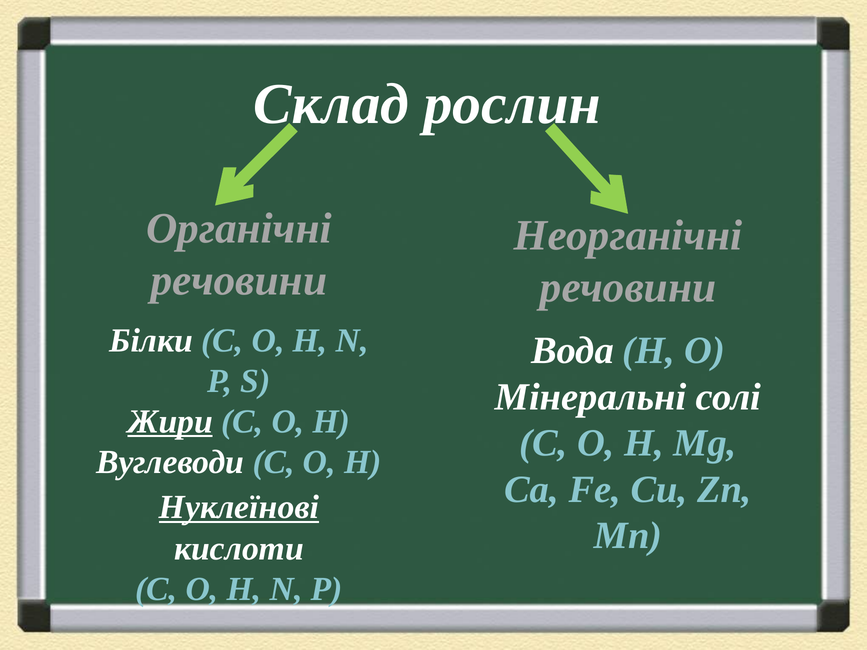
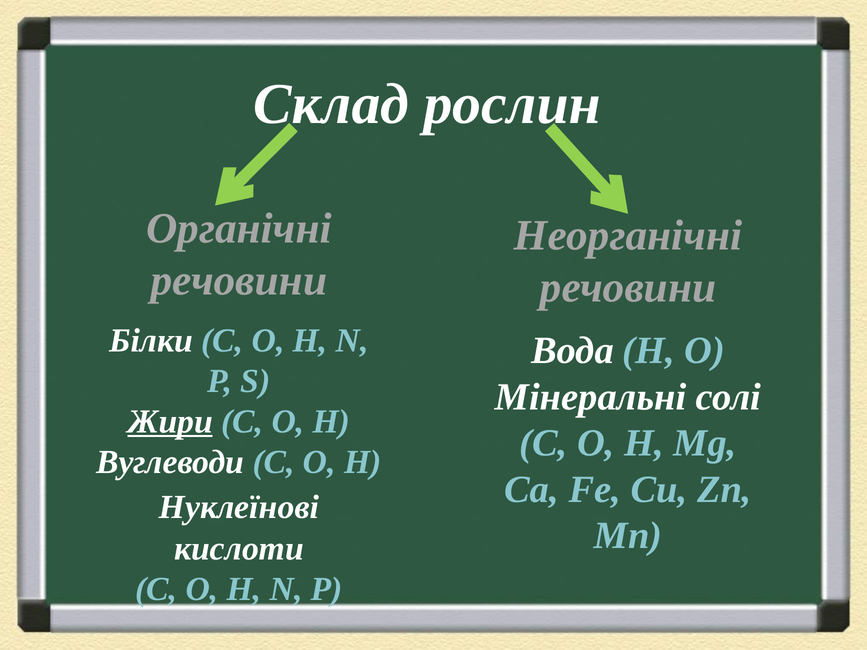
Нуклеїнові underline: present -> none
